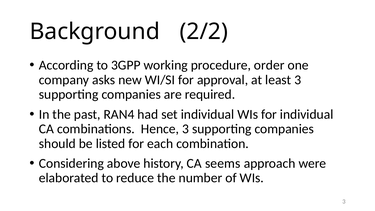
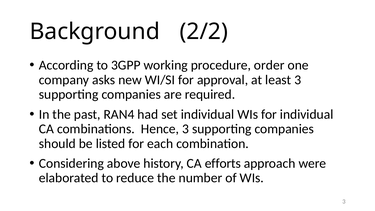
seems: seems -> efforts
